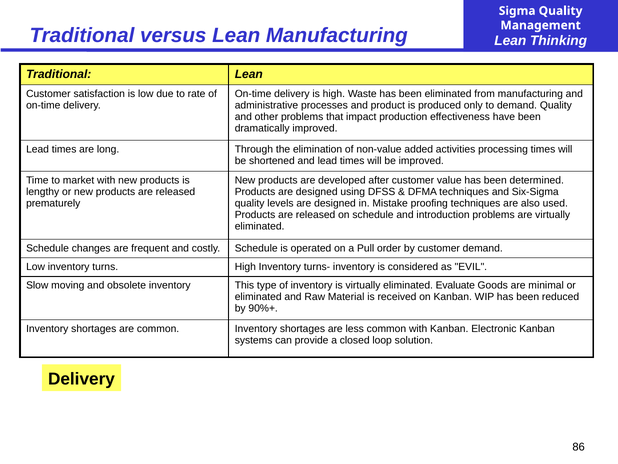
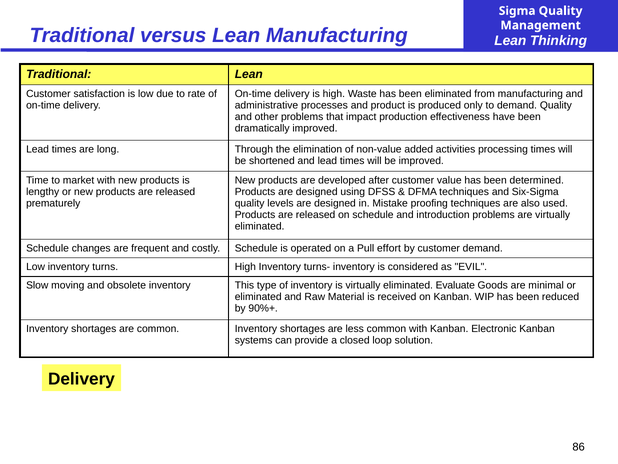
order: order -> effort
